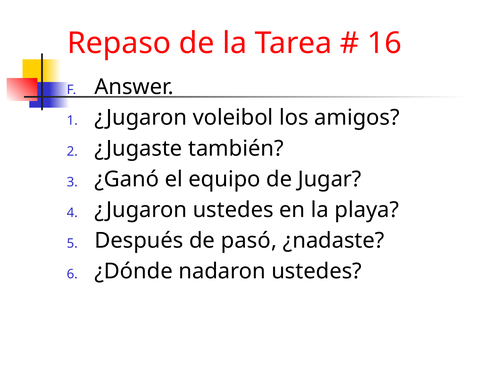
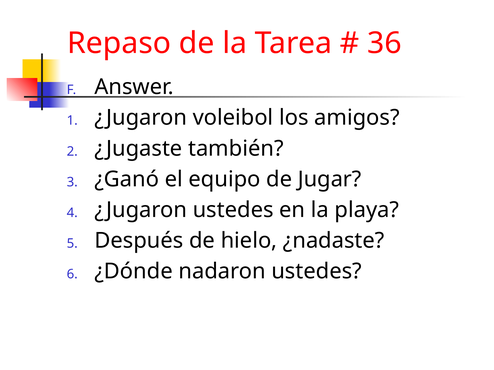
16: 16 -> 36
pasó: pasó -> hielo
